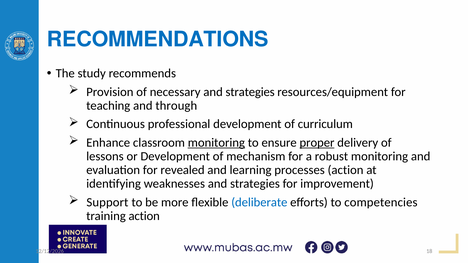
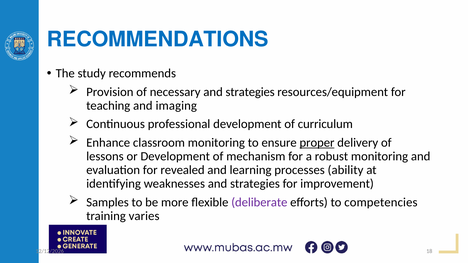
through: through -> imaging
monitoring at (216, 143) underline: present -> none
processes action: action -> ability
Support: Support -> Samples
deliberate colour: blue -> purple
training action: action -> varies
